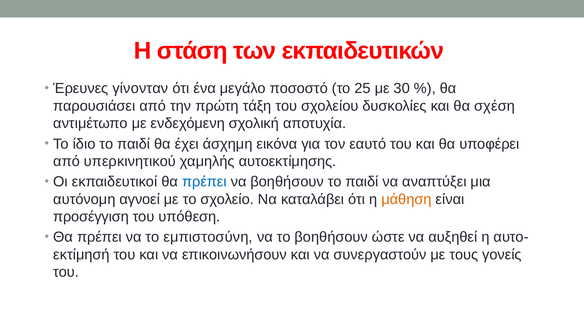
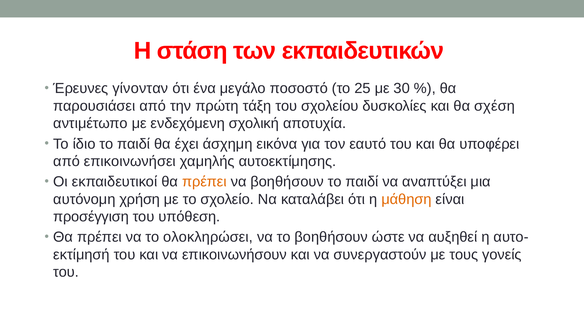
υπερκινητικού: υπερκινητικού -> επικοινωνήσει
πρέπει at (204, 182) colour: blue -> orange
αγνοεί: αγνοεί -> χρήση
εμπιστοσύνη: εμπιστοσύνη -> ολοκληρώσει
